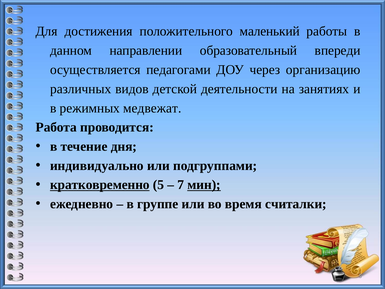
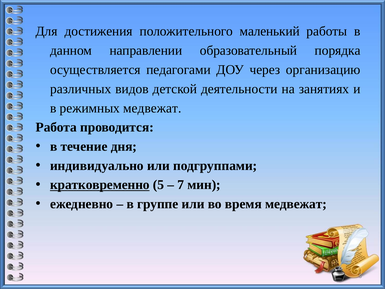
впереди: впереди -> порядка
мин underline: present -> none
время считалки: считалки -> медвежат
